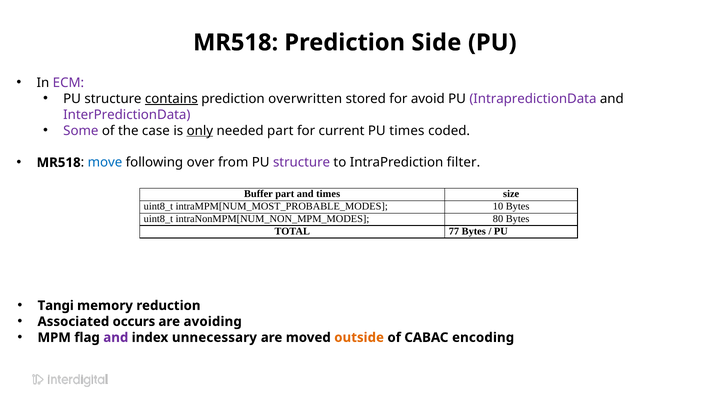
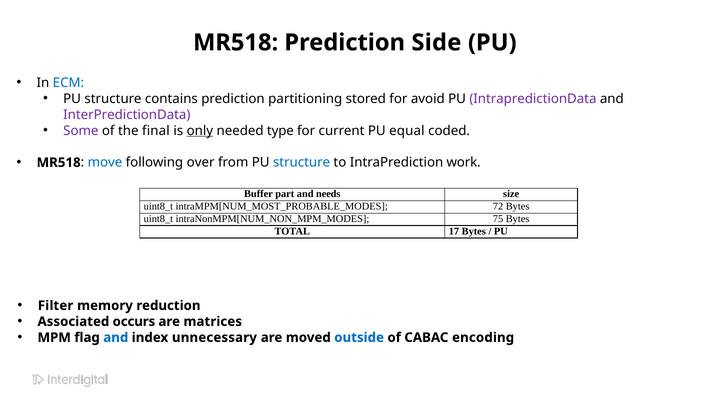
ECM colour: purple -> blue
contains underline: present -> none
overwritten: overwritten -> partitioning
case: case -> final
needed part: part -> type
PU times: times -> equal
structure at (302, 163) colour: purple -> blue
filter: filter -> work
and times: times -> needs
10: 10 -> 72
80: 80 -> 75
77: 77 -> 17
Tangi: Tangi -> Filter
avoiding: avoiding -> matrices
and at (116, 338) colour: purple -> blue
outside colour: orange -> blue
